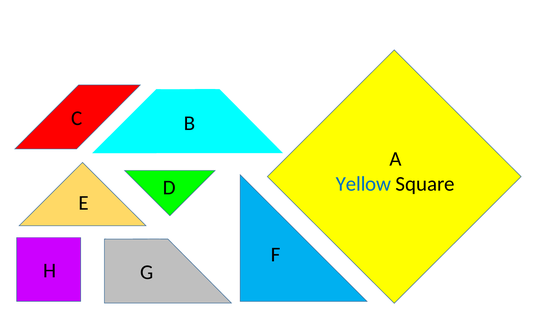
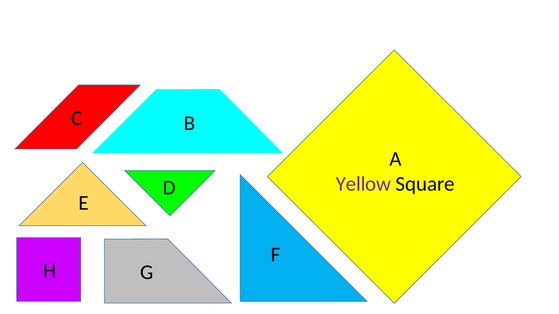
Yellow colour: blue -> purple
